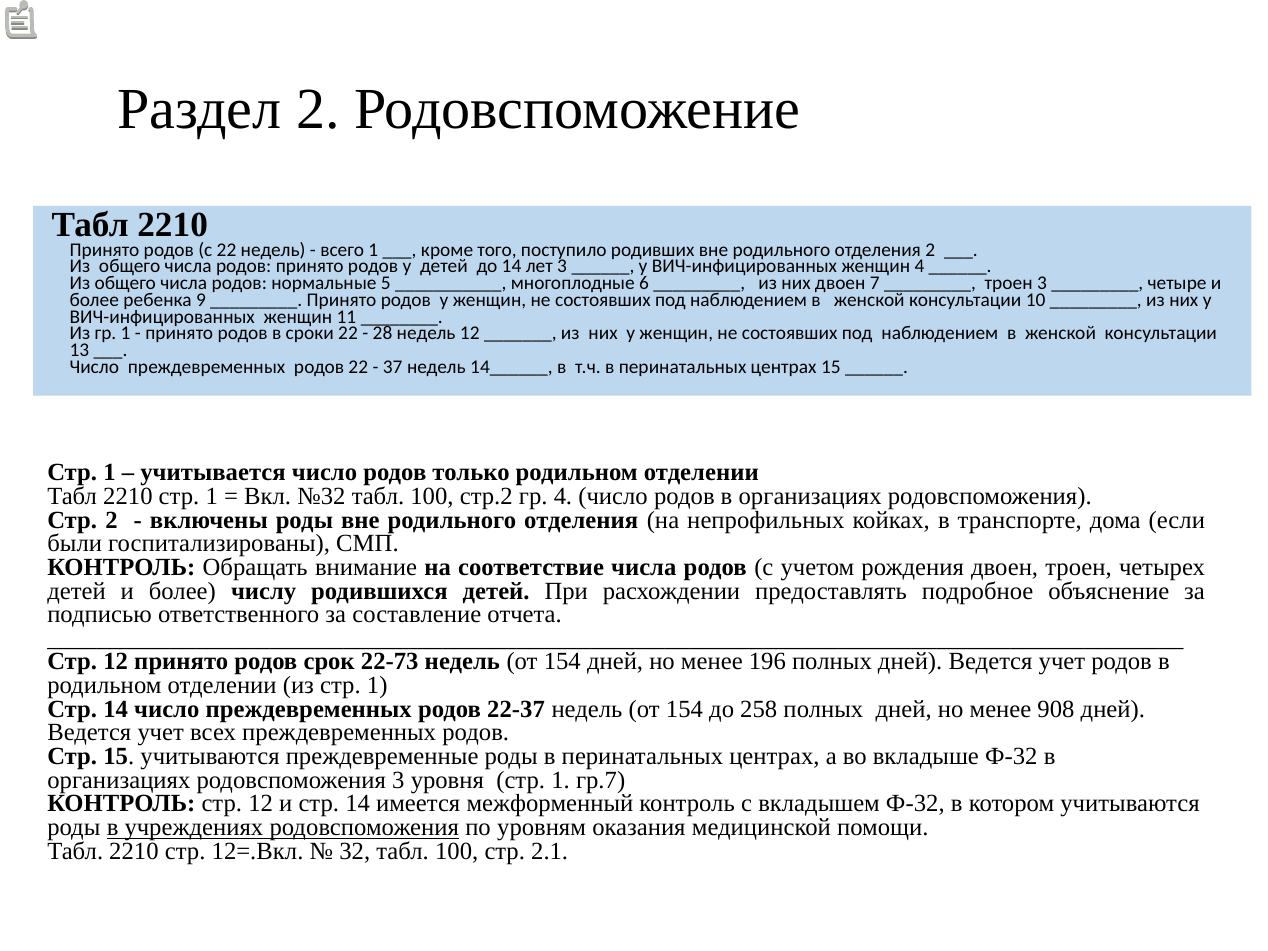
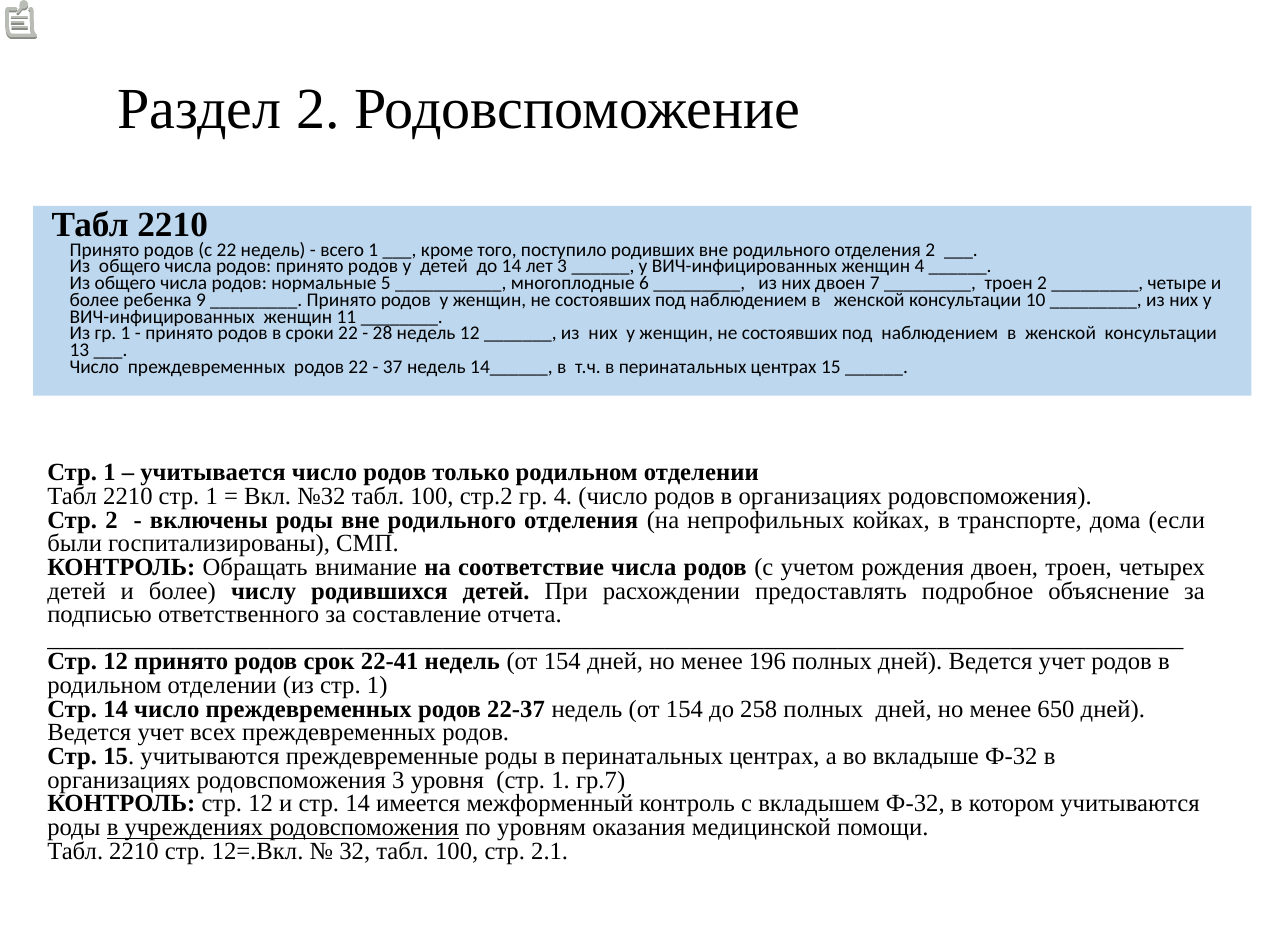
троен 3: 3 -> 2
22-73: 22-73 -> 22-41
908: 908 -> 650
